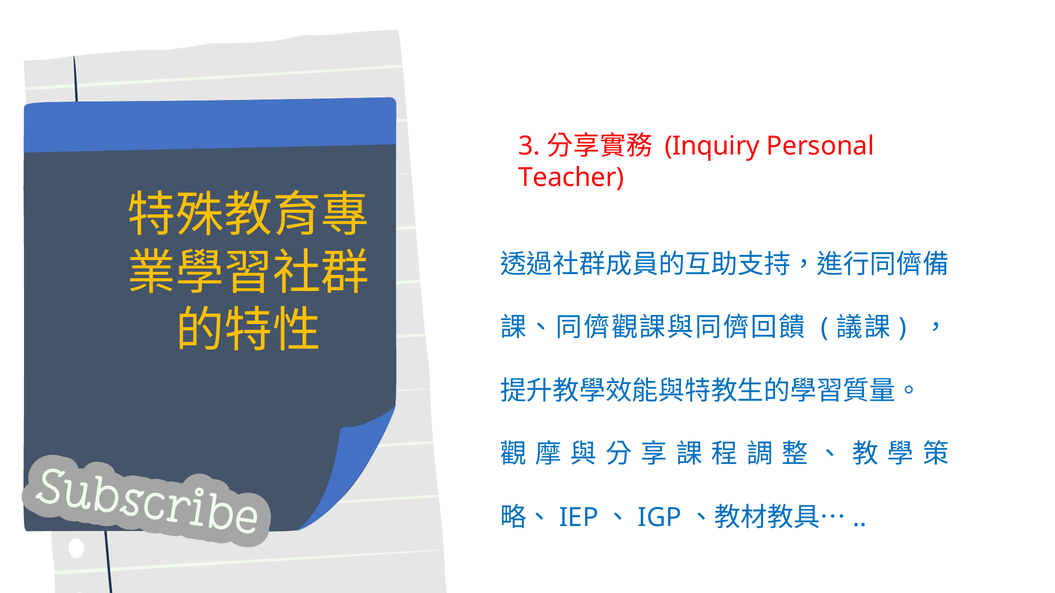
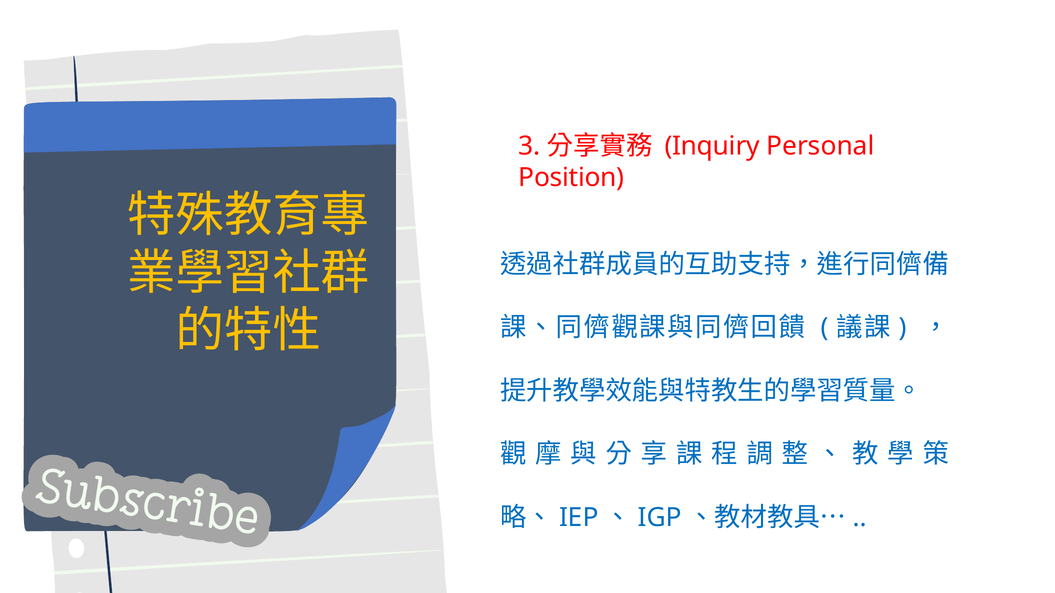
Teacher: Teacher -> Position
